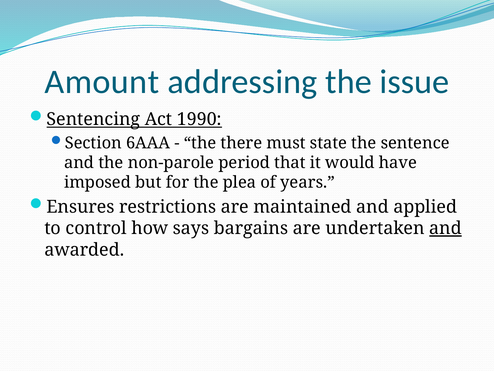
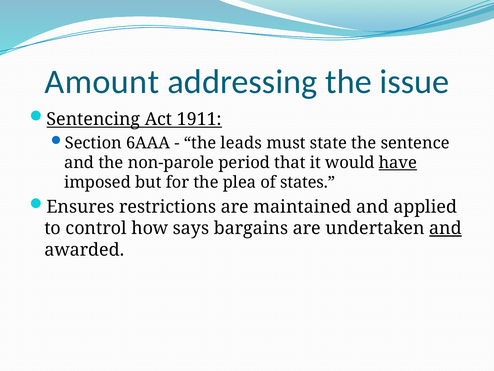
1990: 1990 -> 1911
there: there -> leads
have underline: none -> present
years: years -> states
